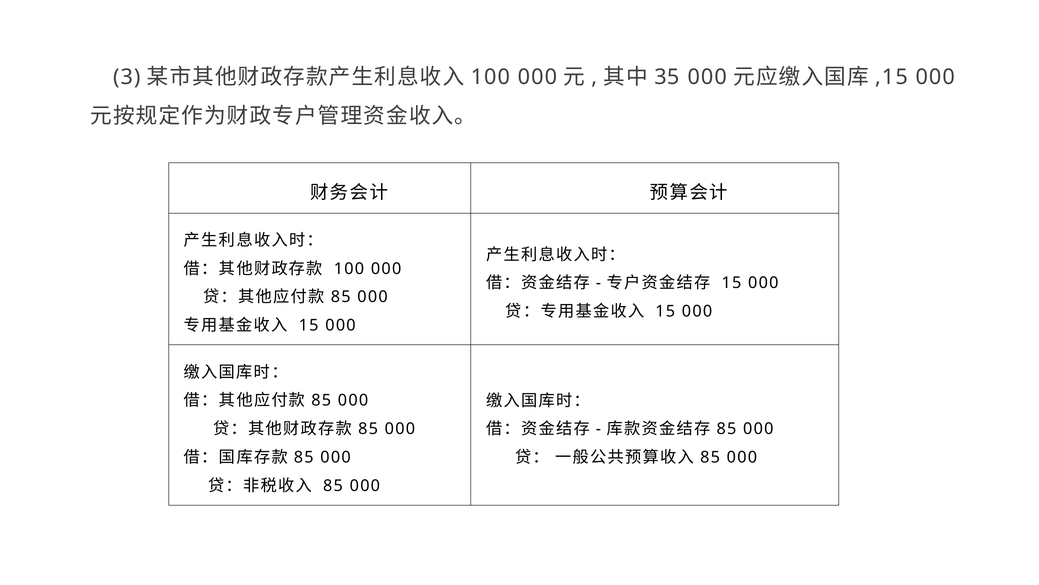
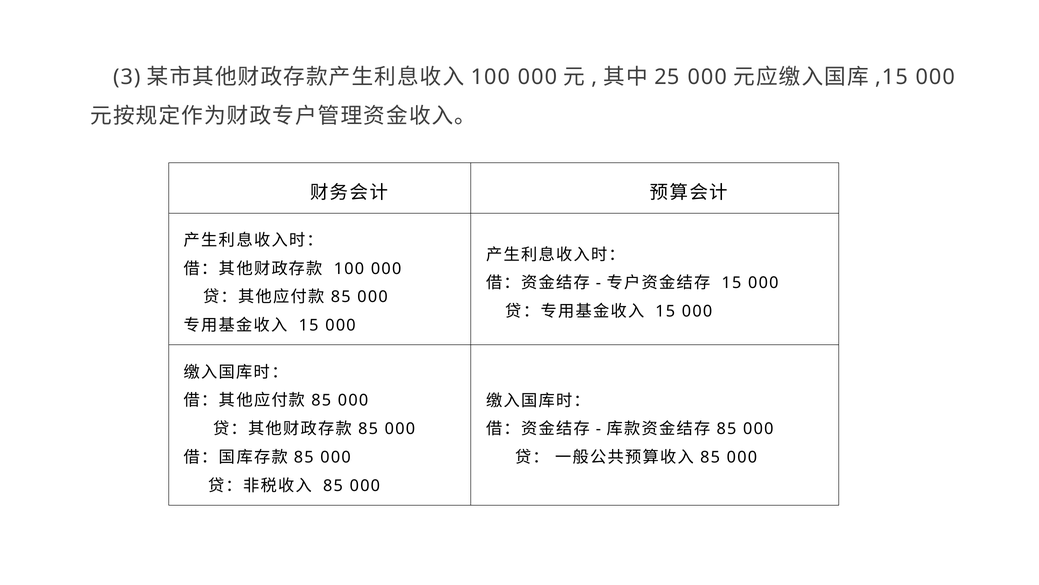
35: 35 -> 25
